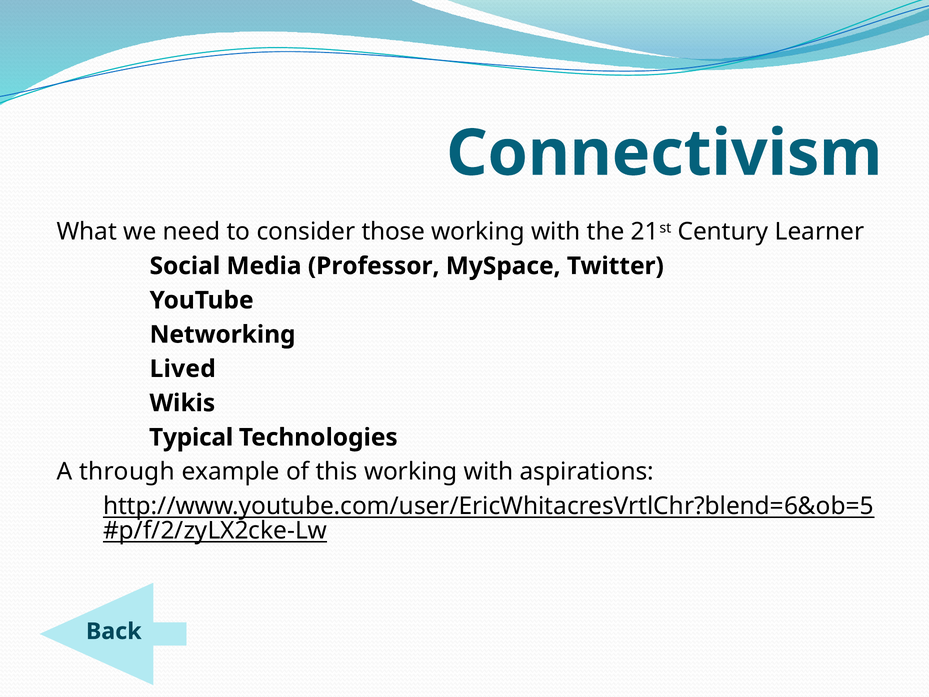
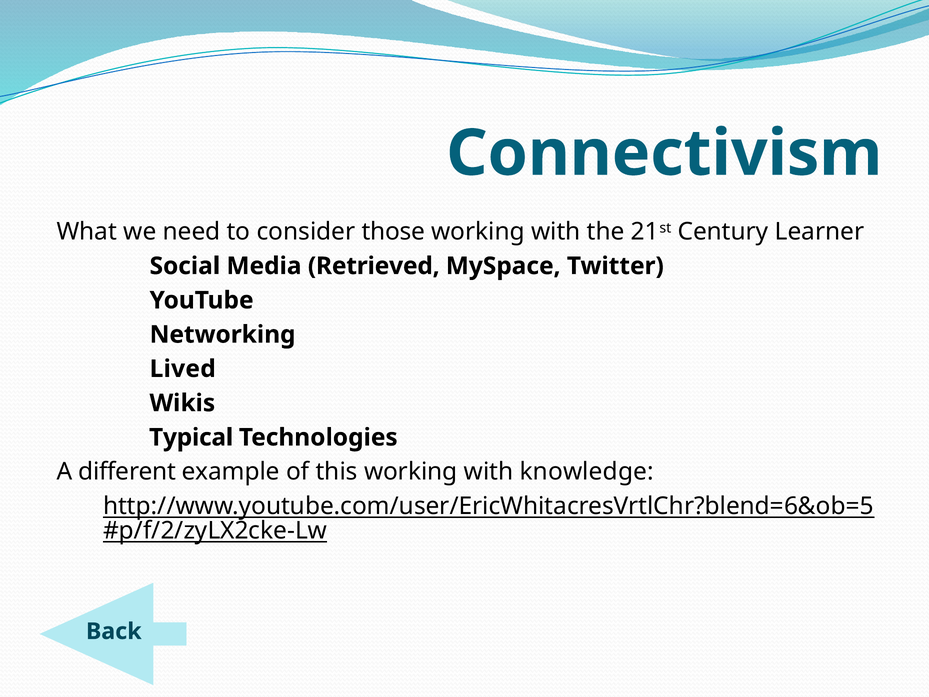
Professor: Professor -> Retrieved
through: through -> different
aspirations: aspirations -> knowledge
